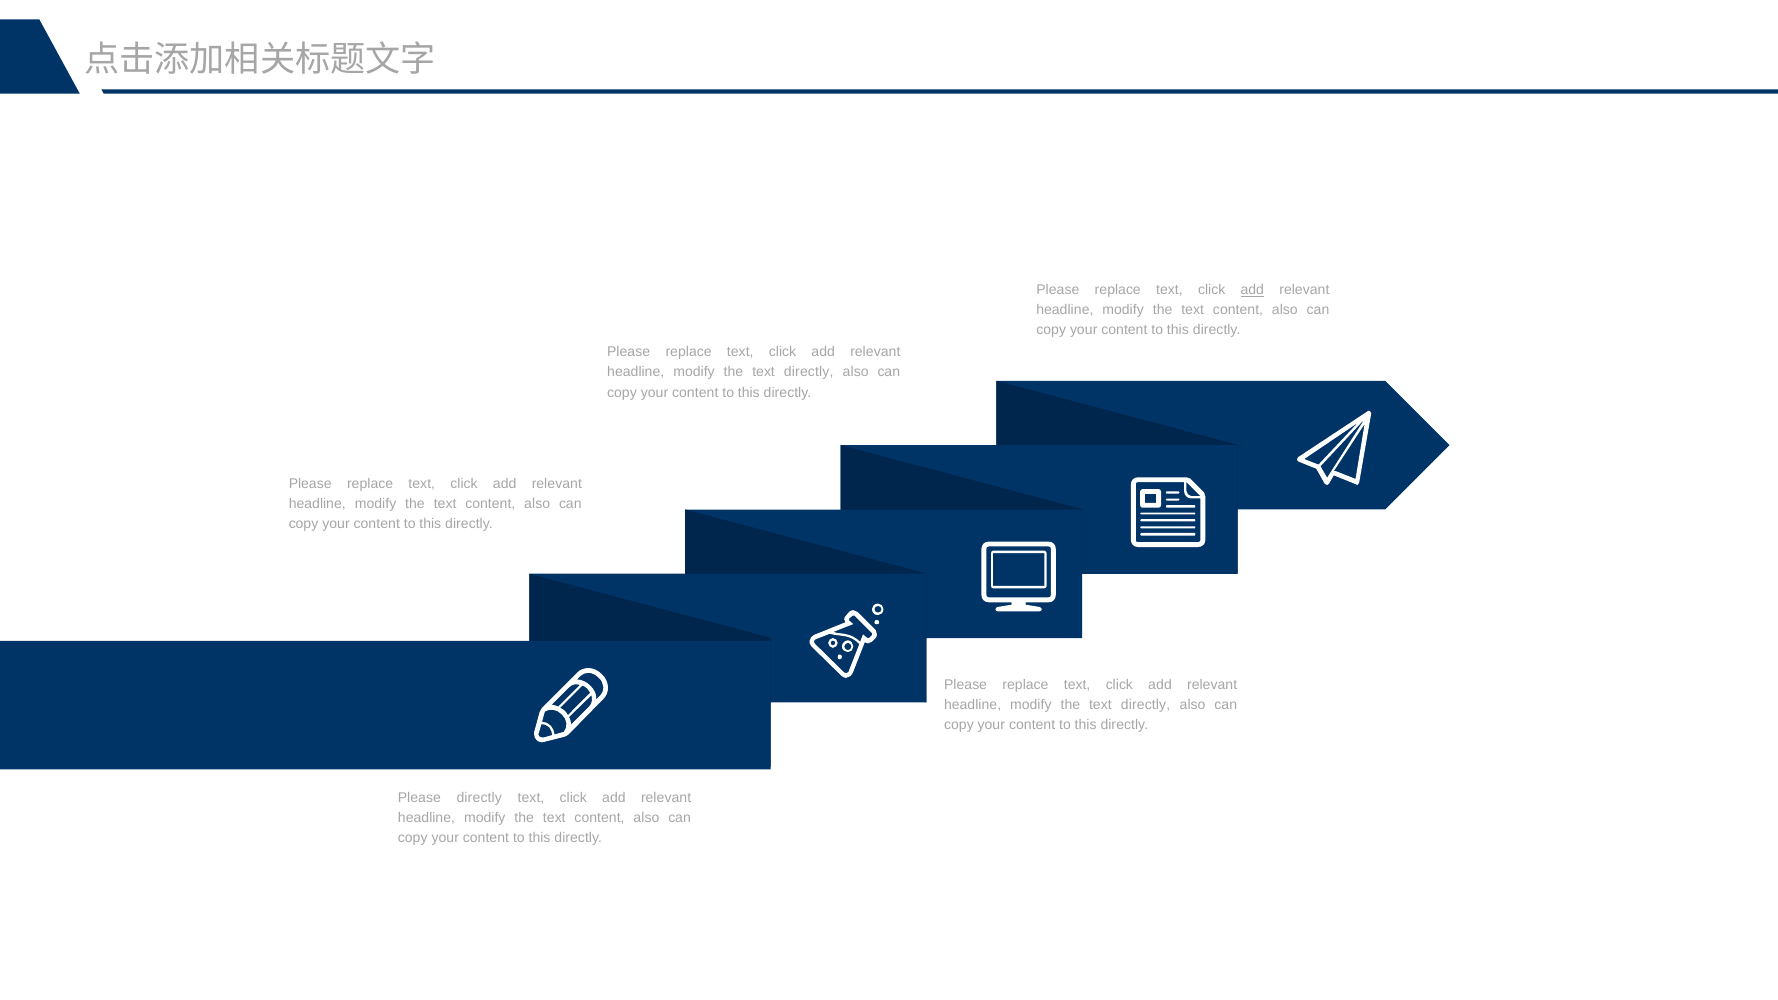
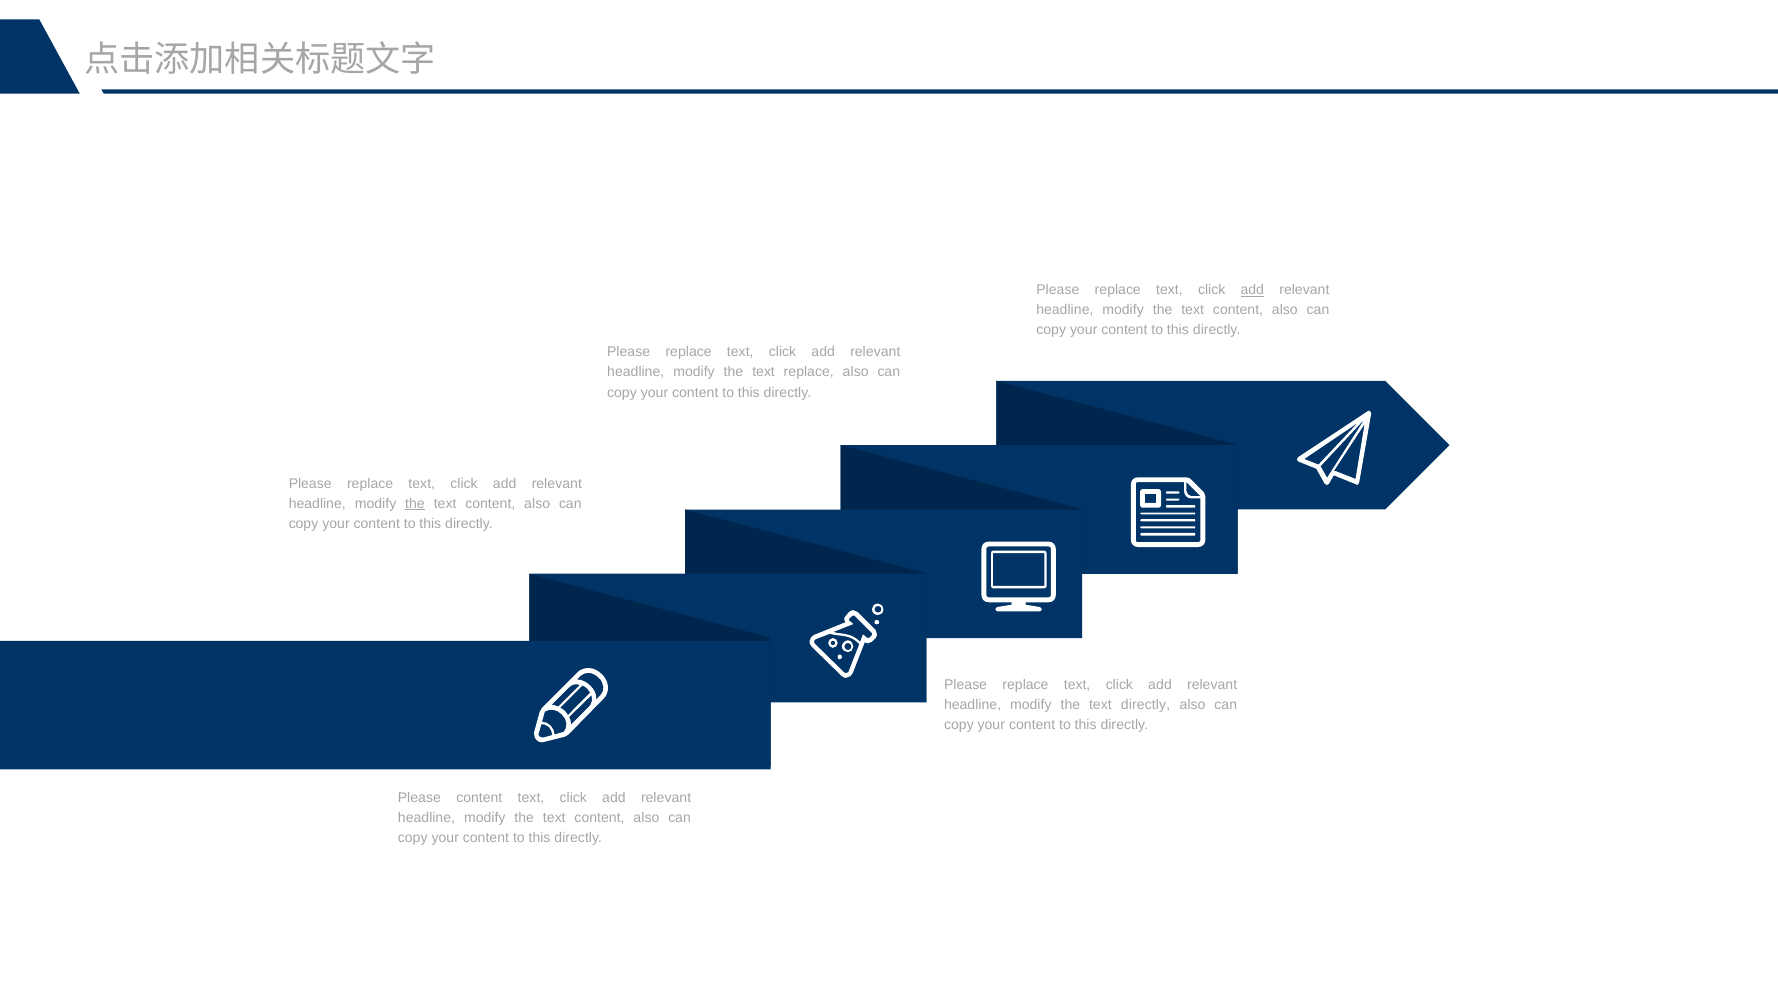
directly at (809, 372): directly -> replace
the at (415, 504) underline: none -> present
Please directly: directly -> content
